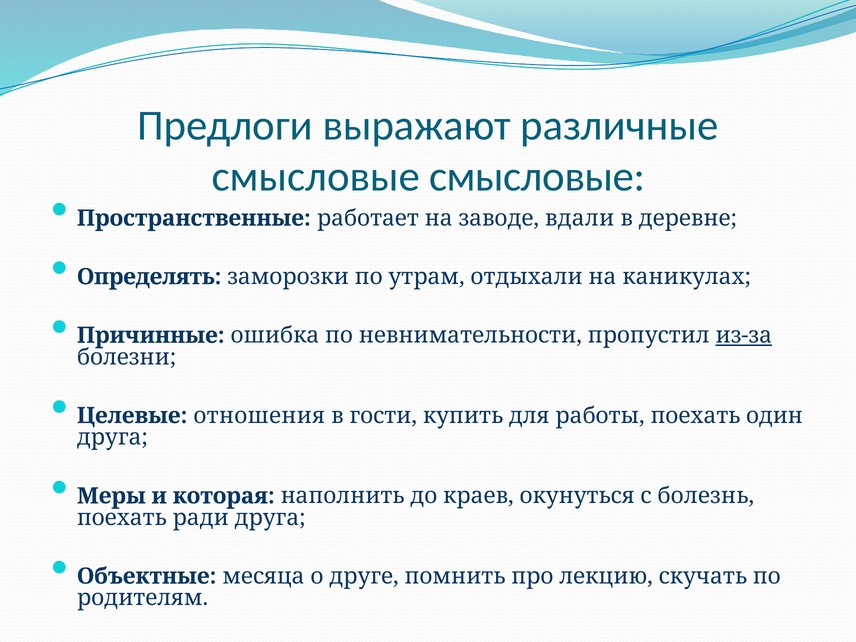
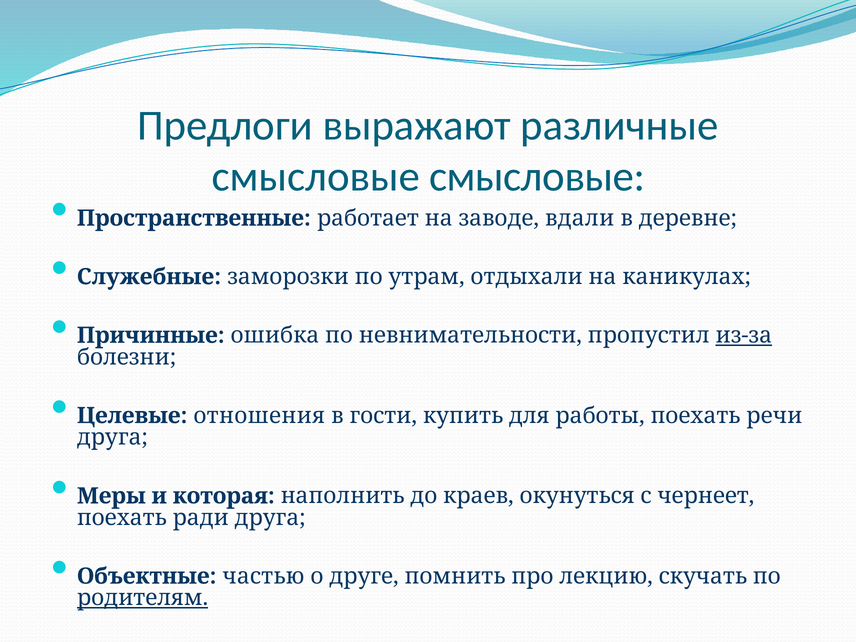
Определять: Определять -> Служебные
один: один -> речи
болезнь: болезнь -> чернеет
месяца: месяца -> частью
родителям underline: none -> present
